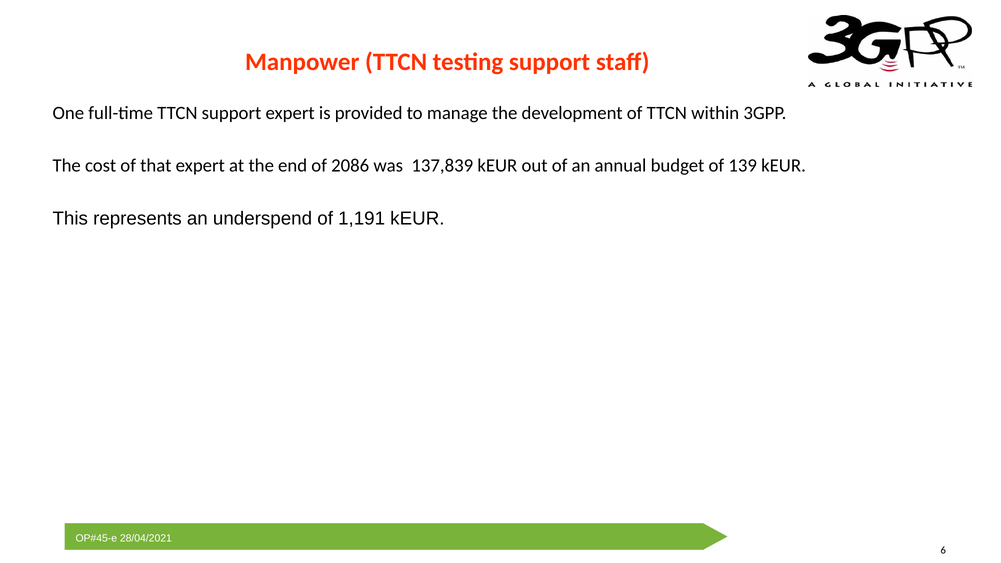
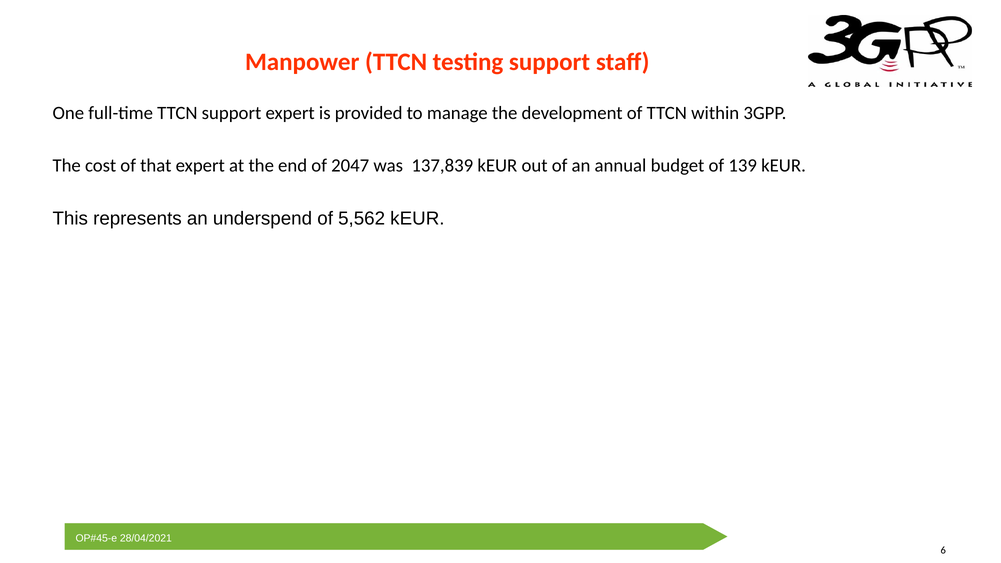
2086: 2086 -> 2047
1,191: 1,191 -> 5,562
